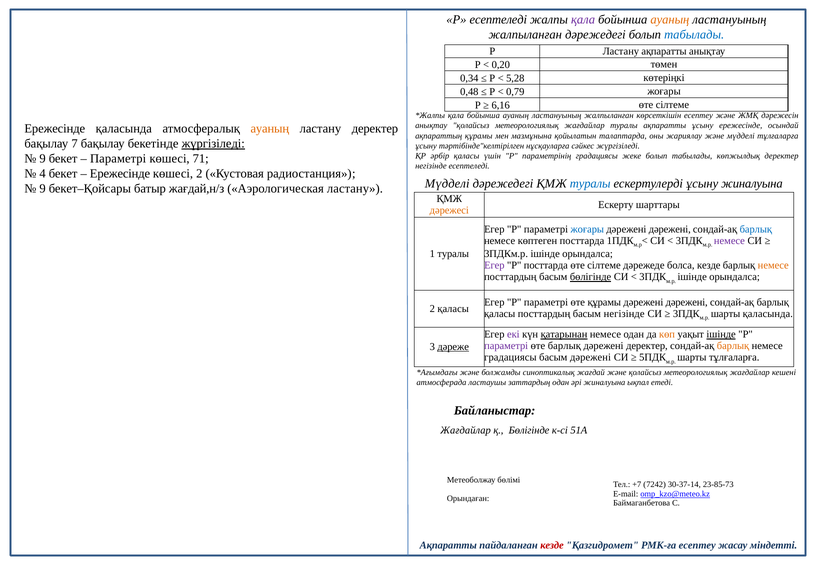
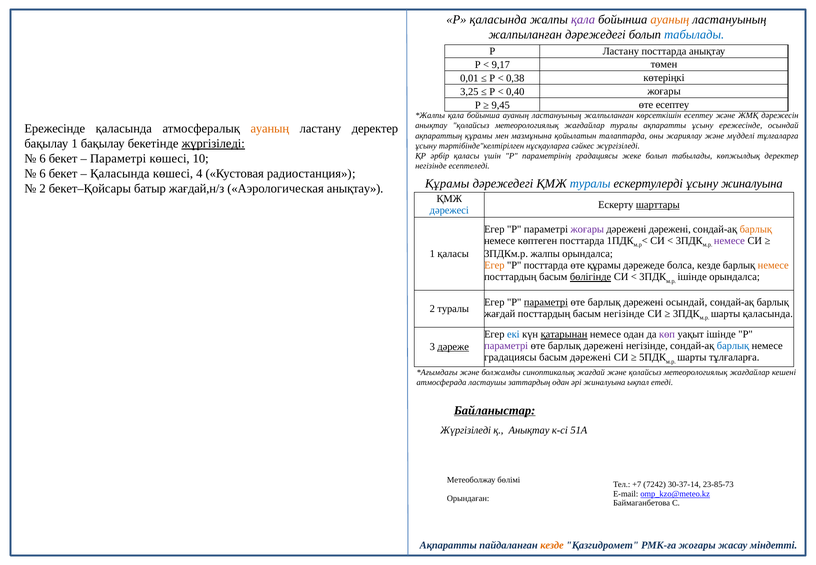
Р есептеледі: есептеледі -> қаласында
Ластану ақпаратты: ақпаратты -> посттарда
0,20: 0,20 -> 9,17
0,34: 0,34 -> 0,01
5,28: 5,28 -> 0,38
0,48: 0,48 -> 3,25
0,79: 0,79 -> 0,40
6,16: 6,16 -> 9,45
сілтеме at (672, 105): сілтеме -> есептеу
бақылау 7: 7 -> 1
9 at (43, 159): 9 -> 6
71: 71 -> 10
4 at (43, 174): 4 -> 6
Ережесінде at (120, 174): Ережесінде -> Қаласында
көшесі 2: 2 -> 4
Мүдделі at (447, 184): Мүдделі -> Құрамы
9 at (43, 189): 9 -> 2
Аэрологическая ластану: ластану -> анықтау
шарттары underline: none -> present
дәрежесі colour: orange -> blue
жоғары at (587, 229) colour: blue -> purple
барлық at (756, 229) colour: blue -> orange
1 туралы: туралы -> қаласы
3ПДКм.р ішінде: ішінде -> жалпы
Егер at (494, 265) colour: purple -> orange
сілтеме at (604, 265): сілтеме -> құрамы
параметрі at (546, 302) underline: none -> present
құрамы at (604, 302): құрамы -> барлық
дәрежені at (687, 302): дәрежені -> осындай
2 қаласы: қаласы -> туралы
қаласы at (500, 314): қаласы -> жағдай
екі colour: purple -> blue
көп colour: orange -> purple
ішінде at (721, 334) underline: present -> none
дәрежені деректер: деректер -> негізінде
барлық at (733, 346) colour: orange -> blue
Байланыстар underline: none -> present
Жағдайлар at (466, 430): Жағдайлар -> Жүргізіледі
қ Бөлігінде: Бөлігінде -> Анықтау
кезде at (552, 545) colour: red -> orange
РМК-ға есептеу: есептеу -> жоғары
